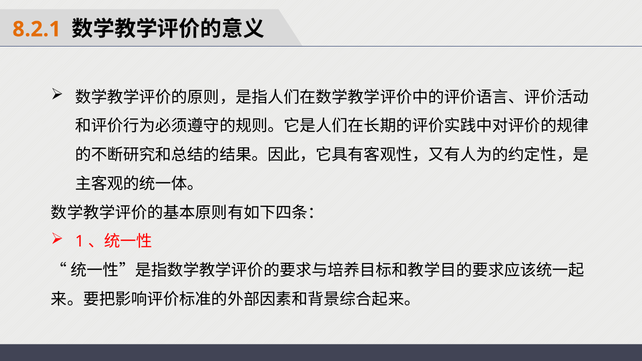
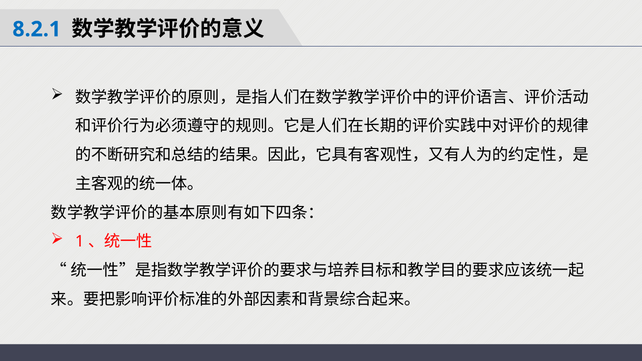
8.2.1 colour: orange -> blue
